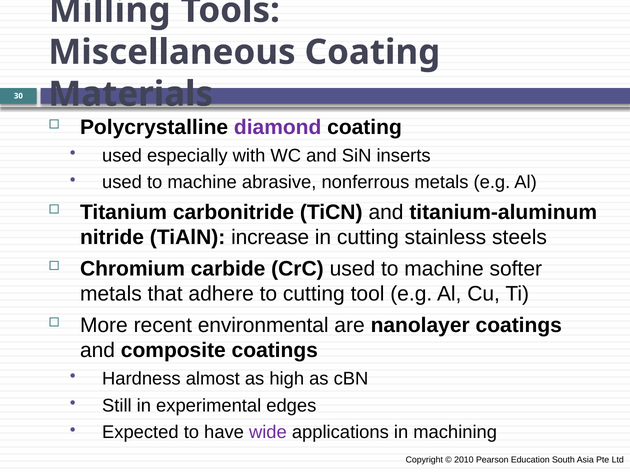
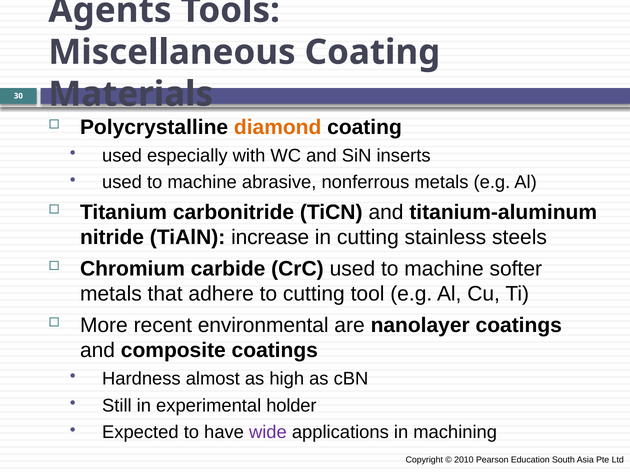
Milling: Milling -> Agents
diamond colour: purple -> orange
edges: edges -> holder
